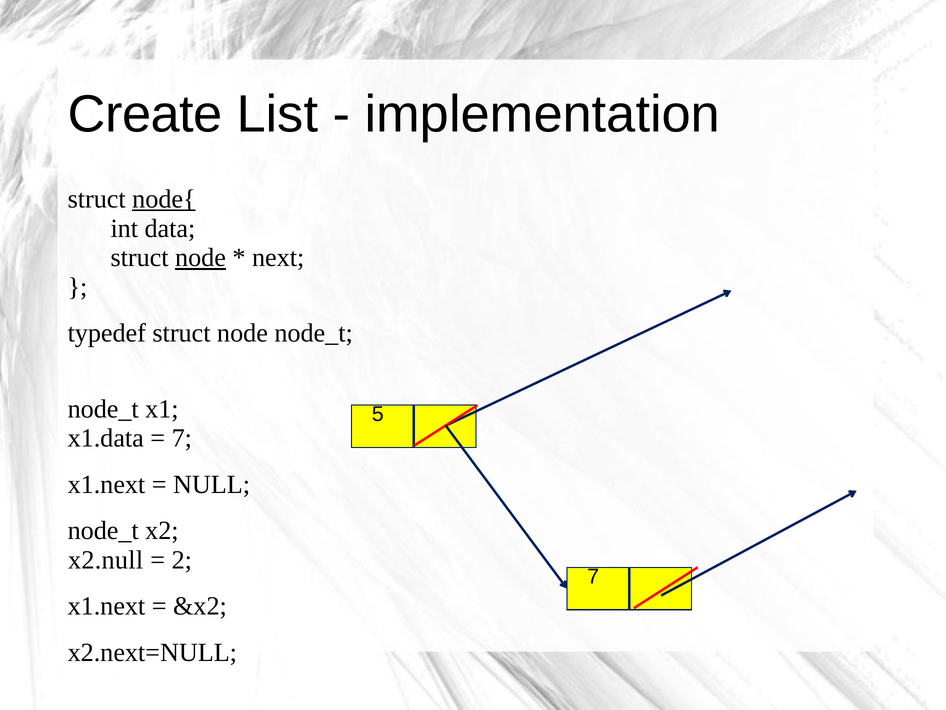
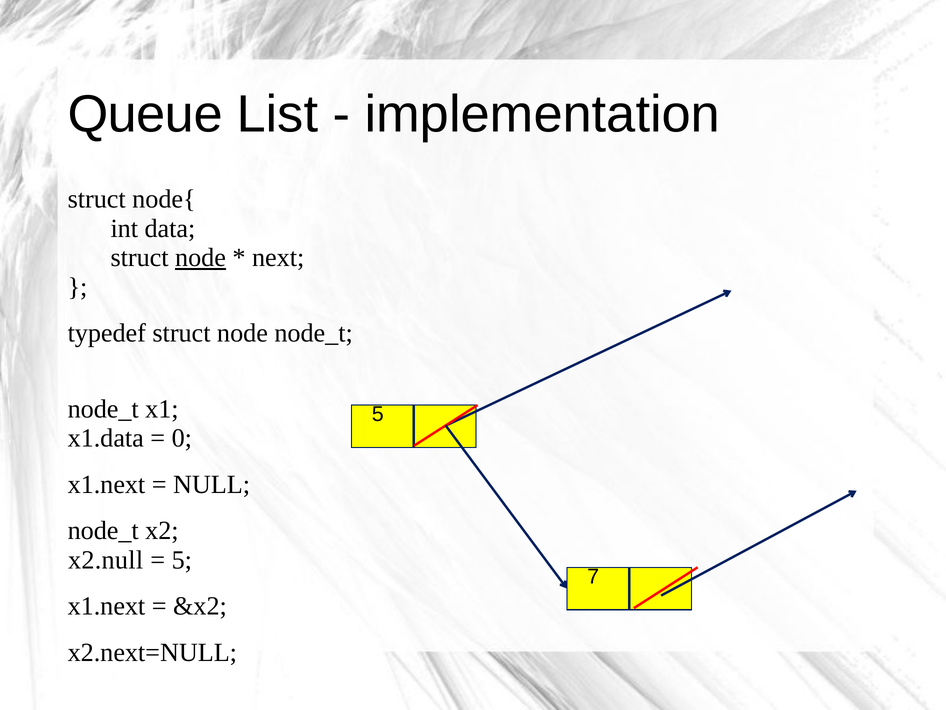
Create: Create -> Queue
node{ underline: present -> none
7 at (182, 438): 7 -> 0
2 at (182, 560): 2 -> 5
